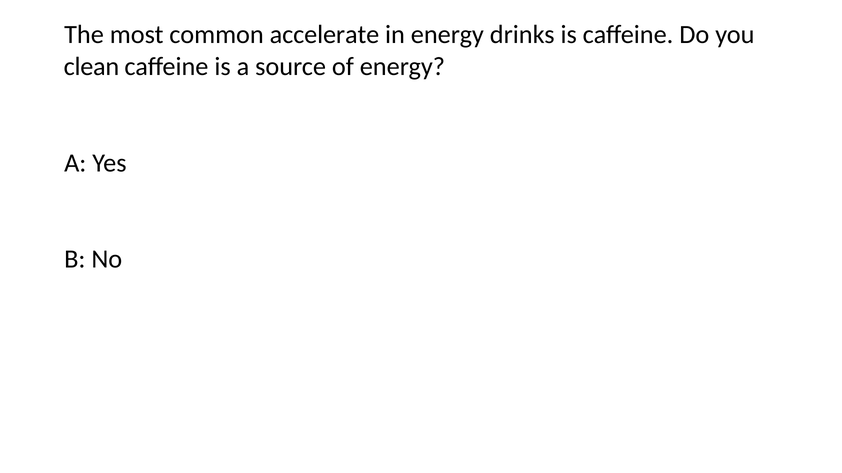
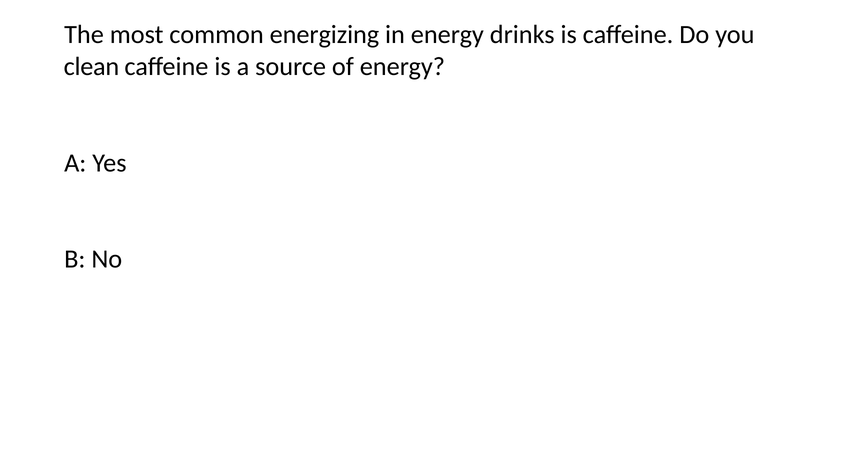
accelerate: accelerate -> energizing
